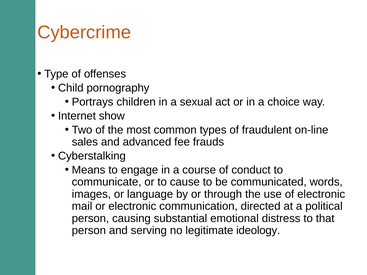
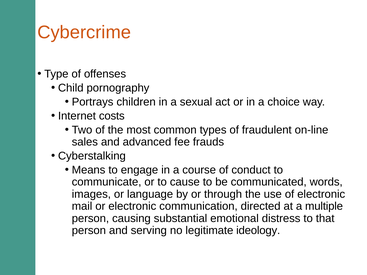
show: show -> costs
political: political -> multiple
